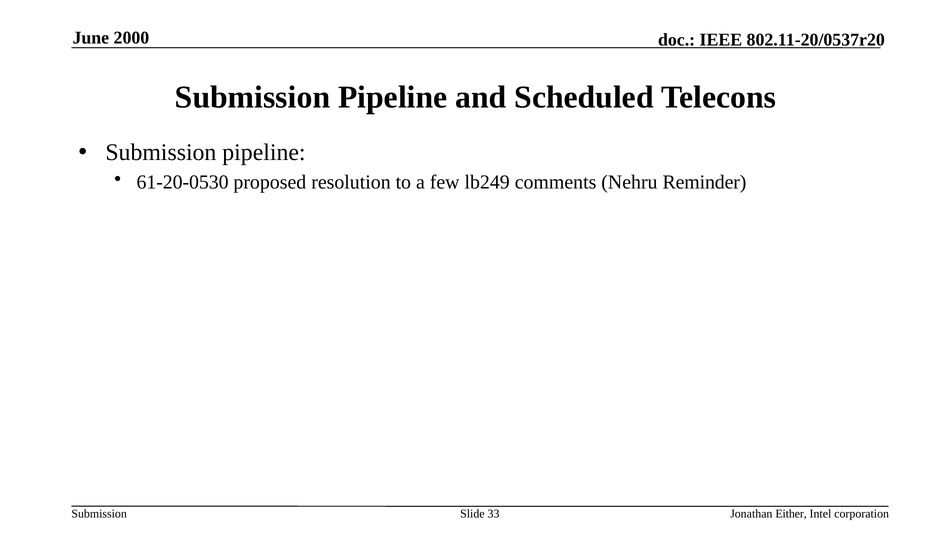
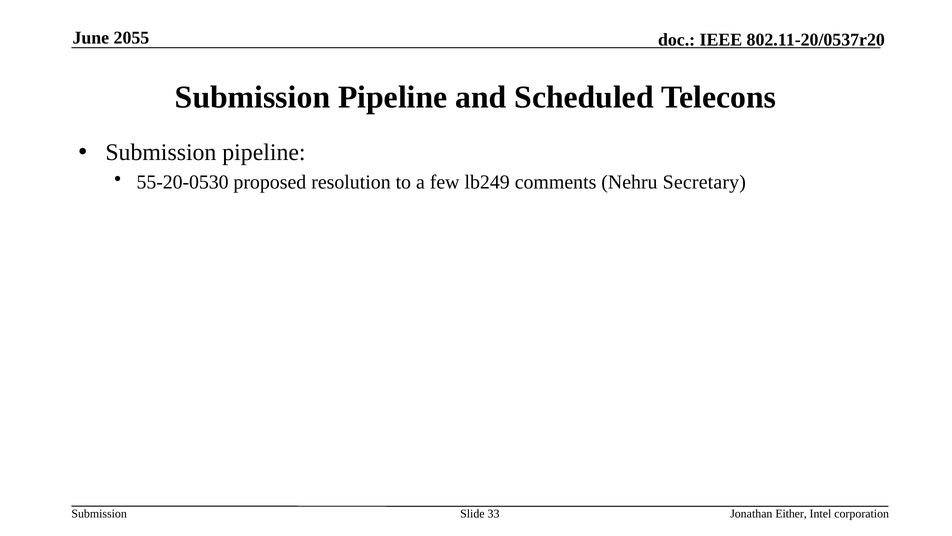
2000: 2000 -> 2055
61-20-0530: 61-20-0530 -> 55-20-0530
Reminder: Reminder -> Secretary
